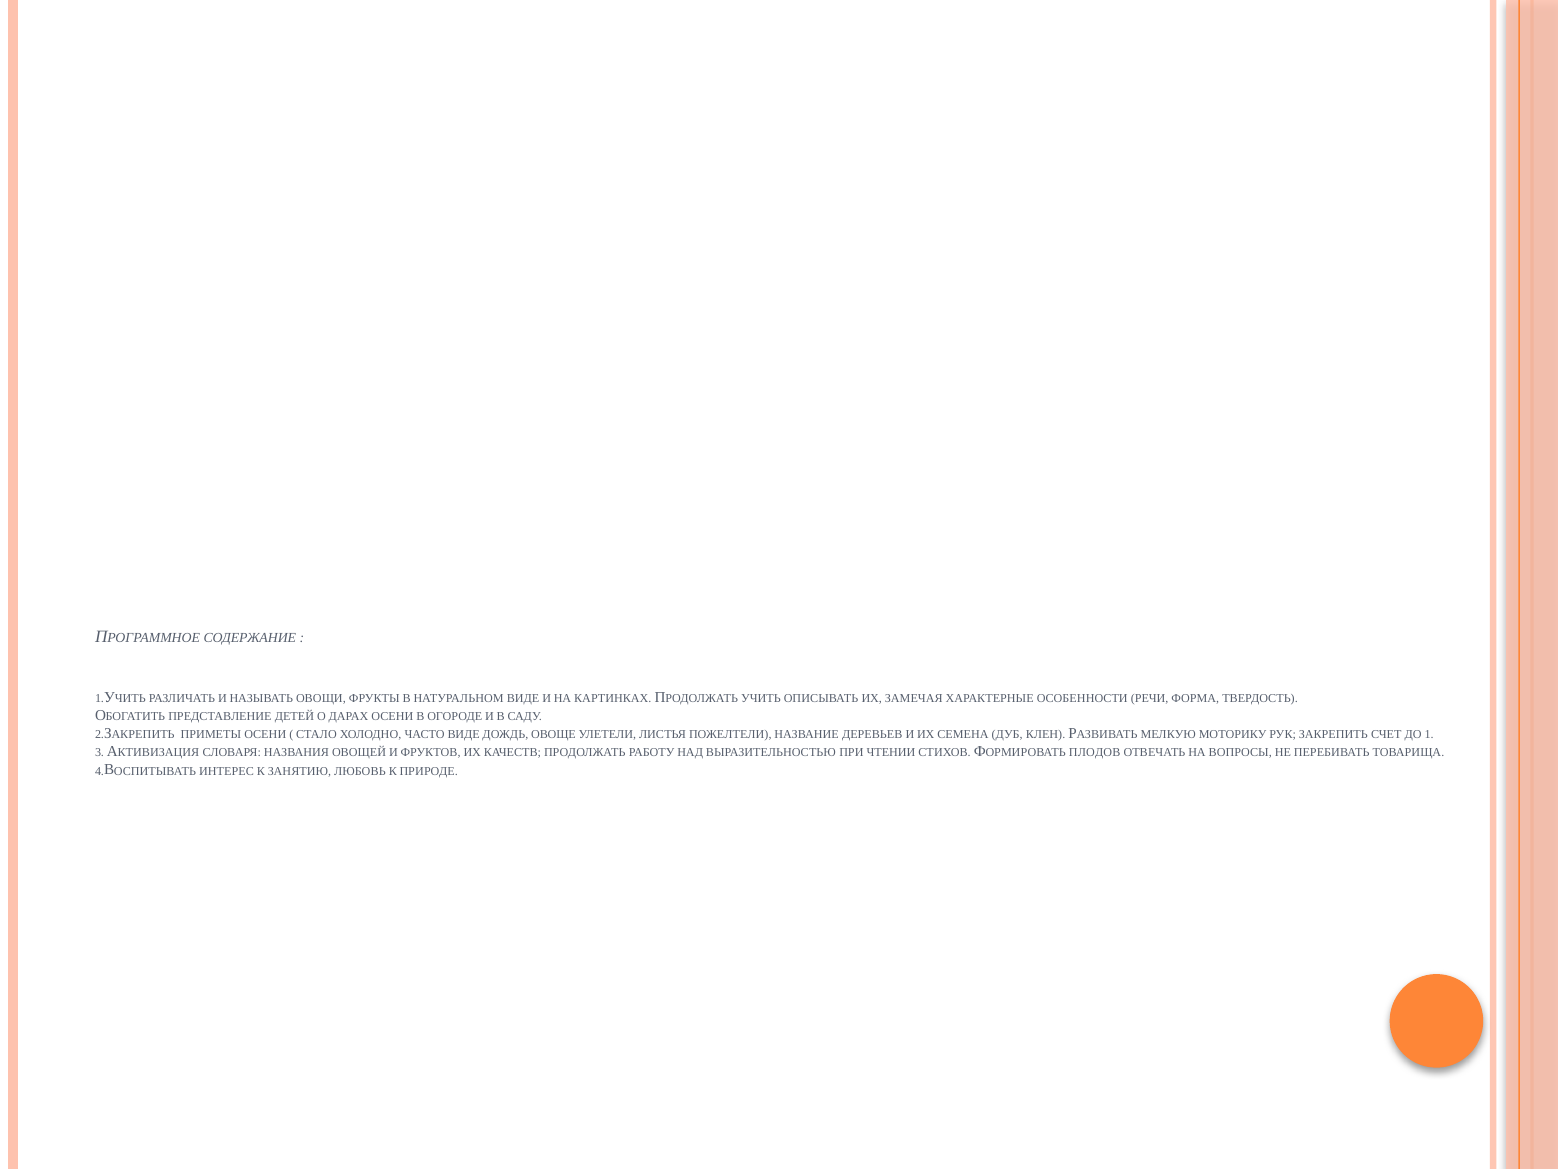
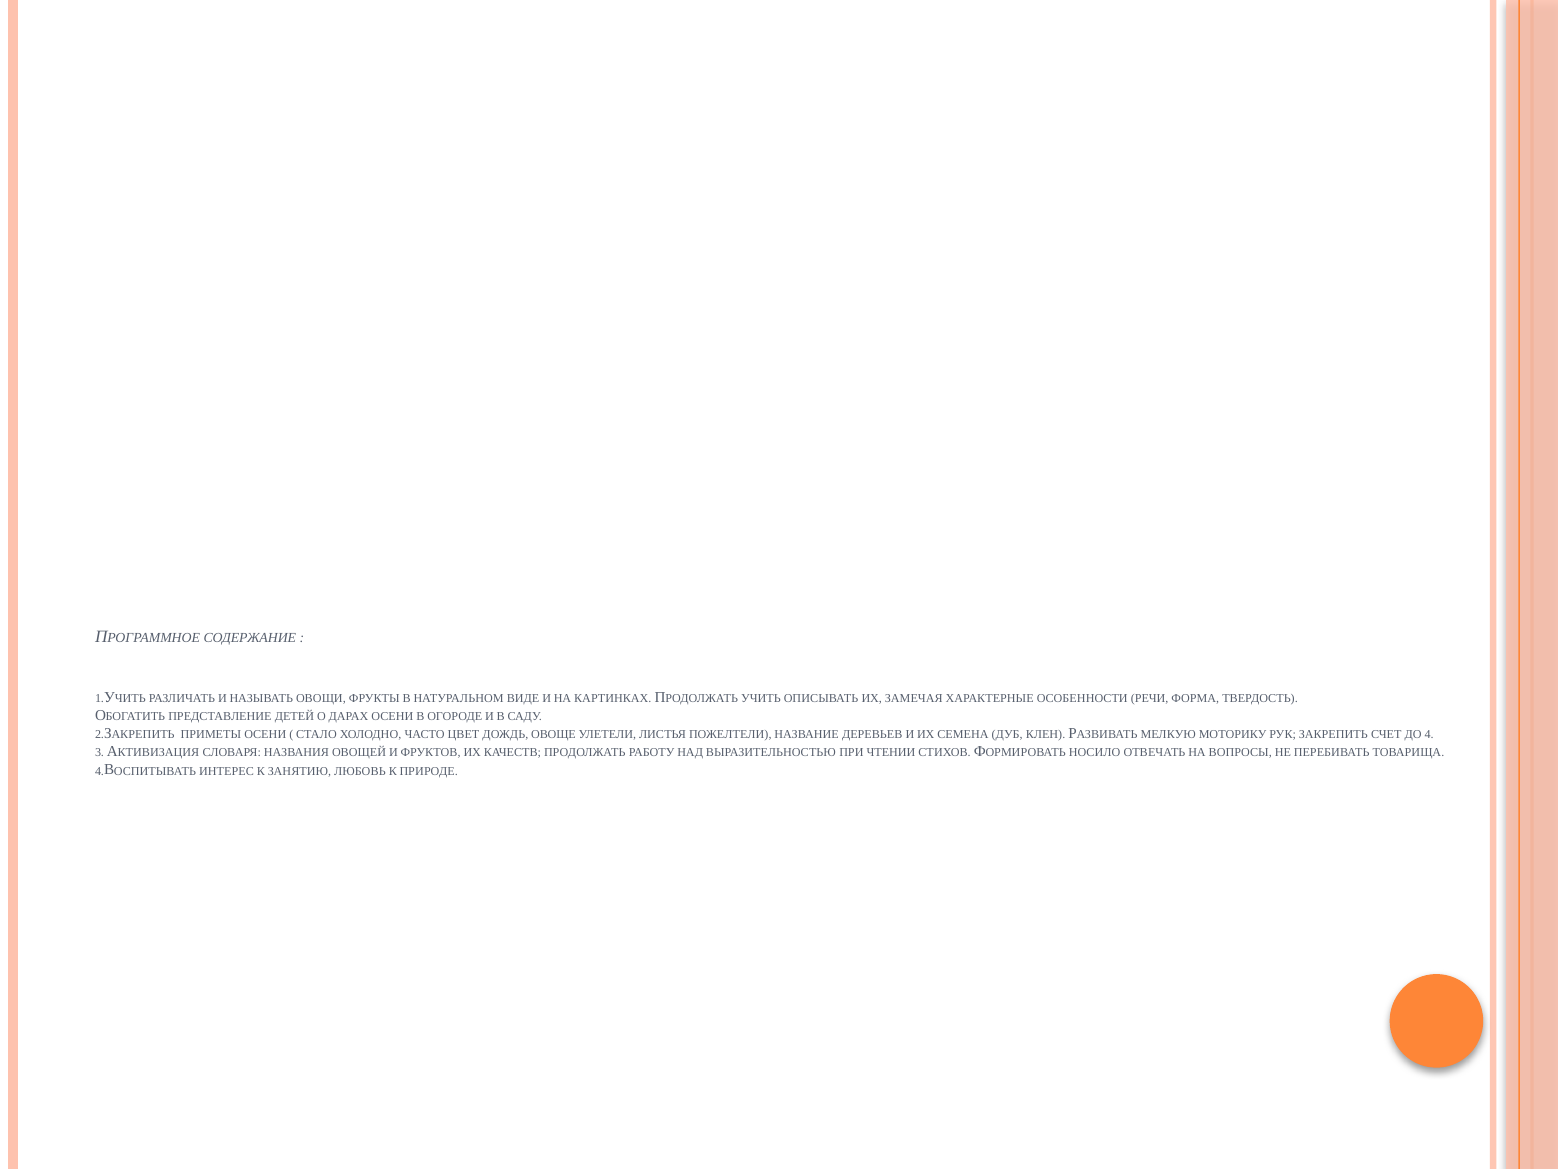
ЧАСТО ВИДЕ: ВИДЕ -> ЦВЕТ
1: 1 -> 4
ПЛОДОВ: ПЛОДОВ -> НОСИЛО
